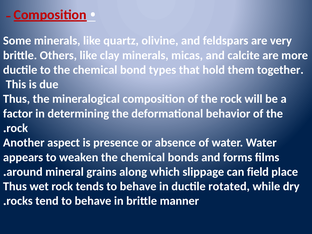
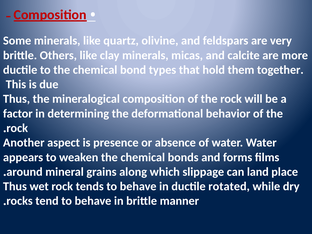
field: field -> land
